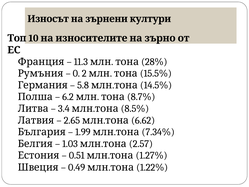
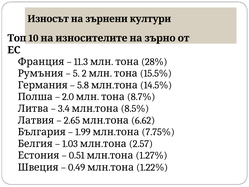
0: 0 -> 5
6.2: 6.2 -> 2.0
7.34%: 7.34% -> 7.75%
